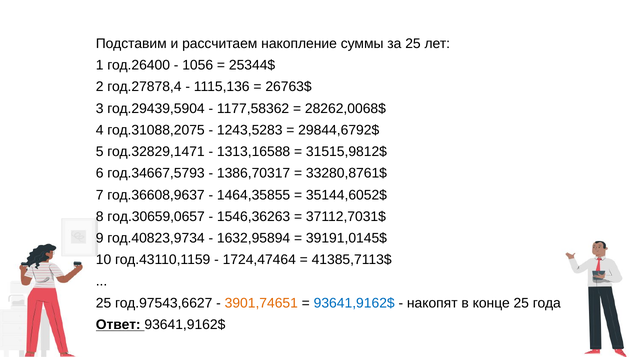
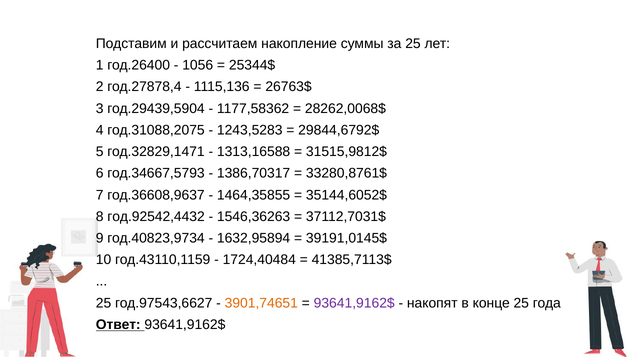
год.30659,0657: год.30659,0657 -> год.92542,4432
1724,47464: 1724,47464 -> 1724,40484
93641,9162$ at (354, 303) colour: blue -> purple
